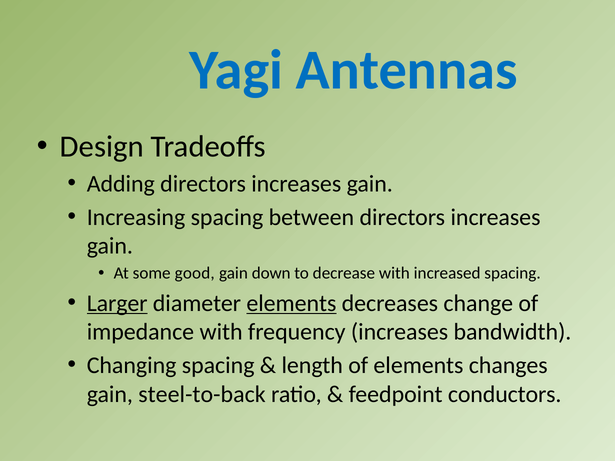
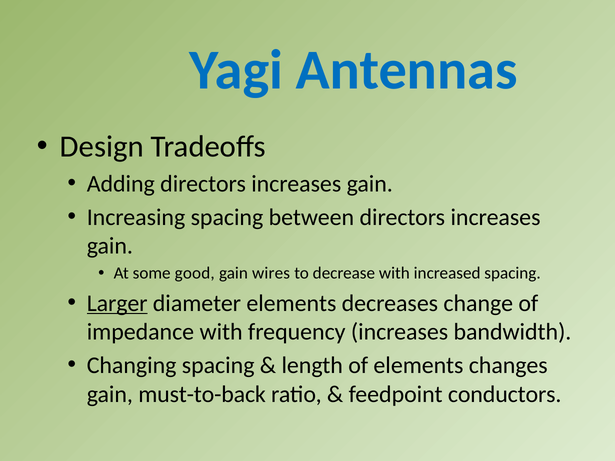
down: down -> wires
elements at (291, 303) underline: present -> none
steel-to-back: steel-to-back -> must-to-back
